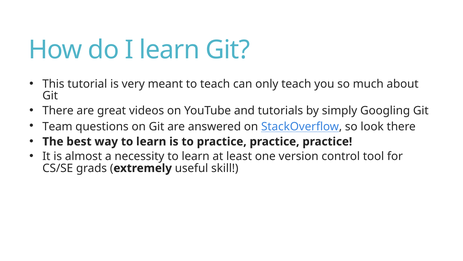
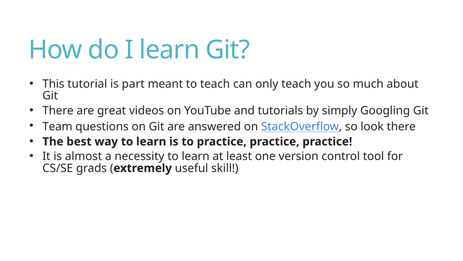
very: very -> part
